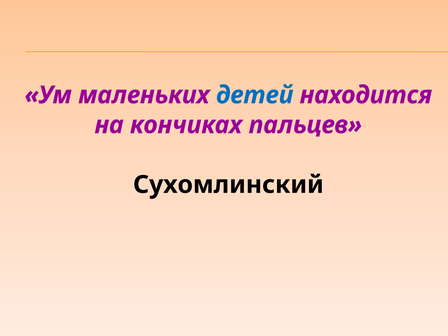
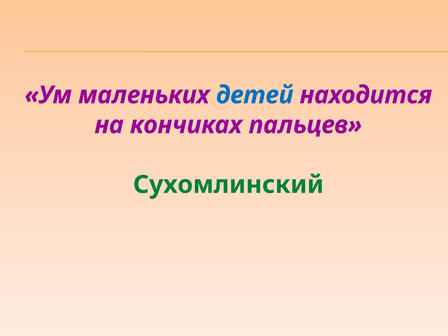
Сухомлинский colour: black -> green
